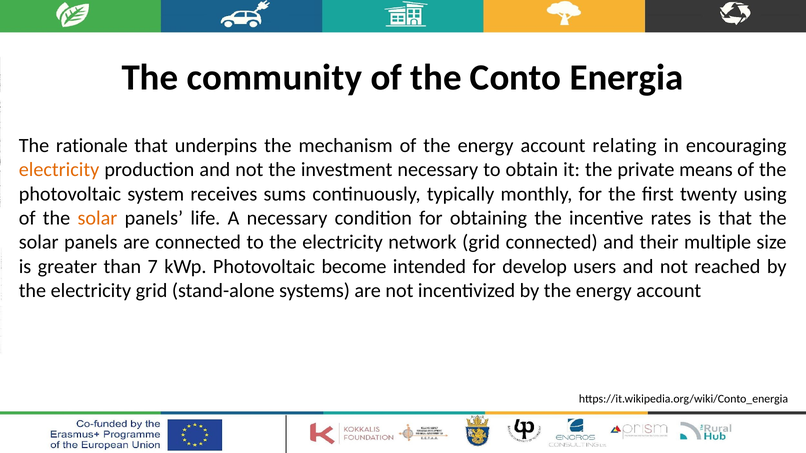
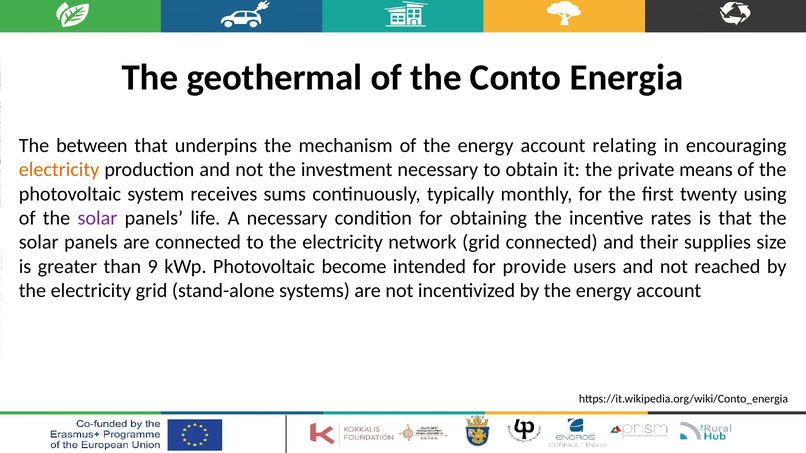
community: community -> geothermal
rationale: rationale -> between
solar at (97, 218) colour: orange -> purple
multiple: multiple -> supplies
7: 7 -> 9
develop: develop -> provide
